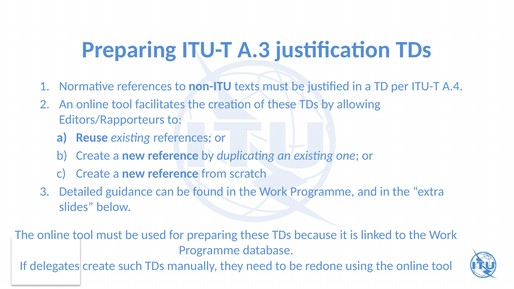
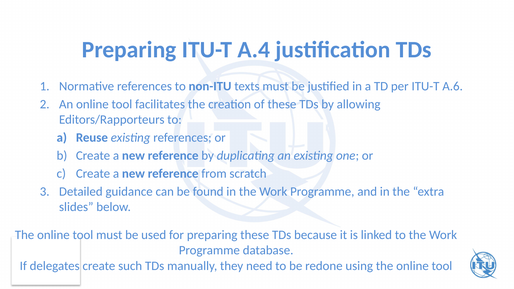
A.3: A.3 -> A.4
A.4: A.4 -> A.6
